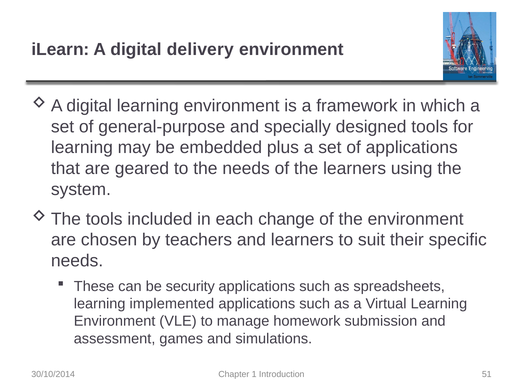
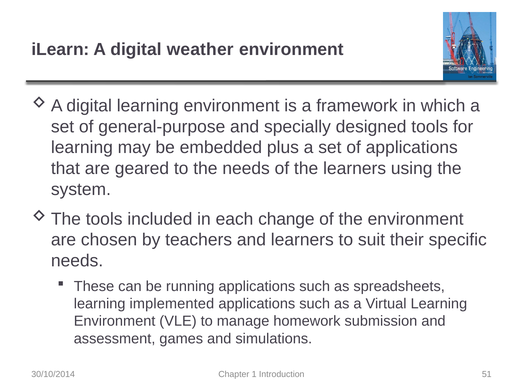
delivery: delivery -> weather
security: security -> running
